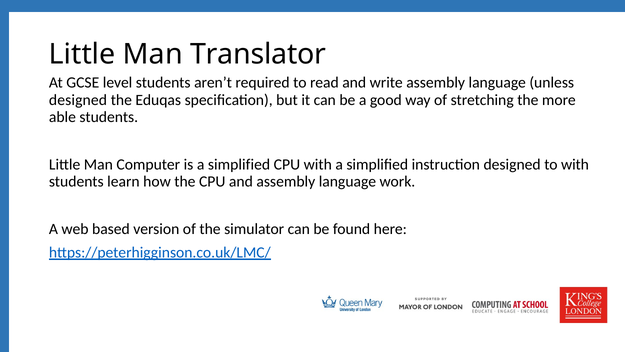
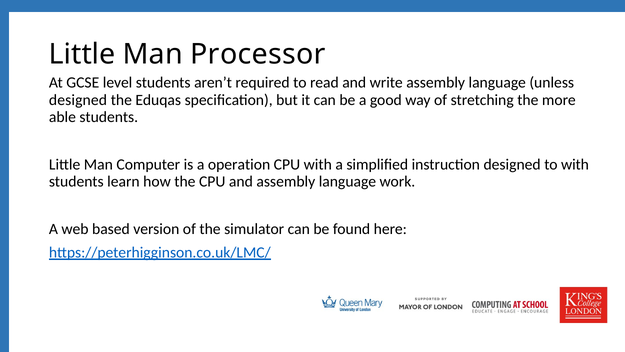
Translator: Translator -> Processor
is a simplified: simplified -> operation
